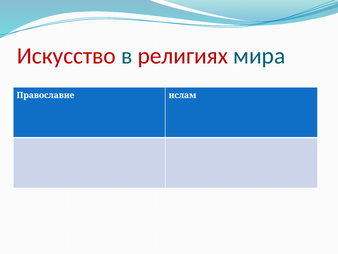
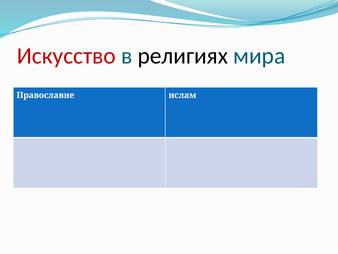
религиях colour: red -> black
